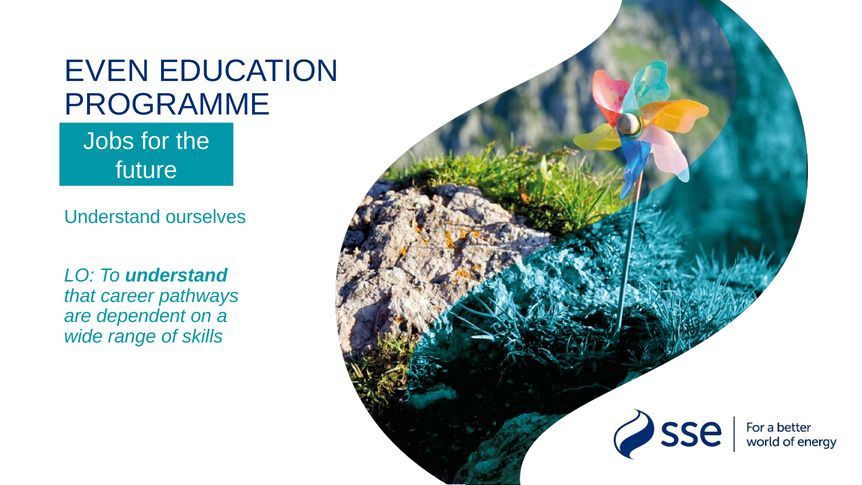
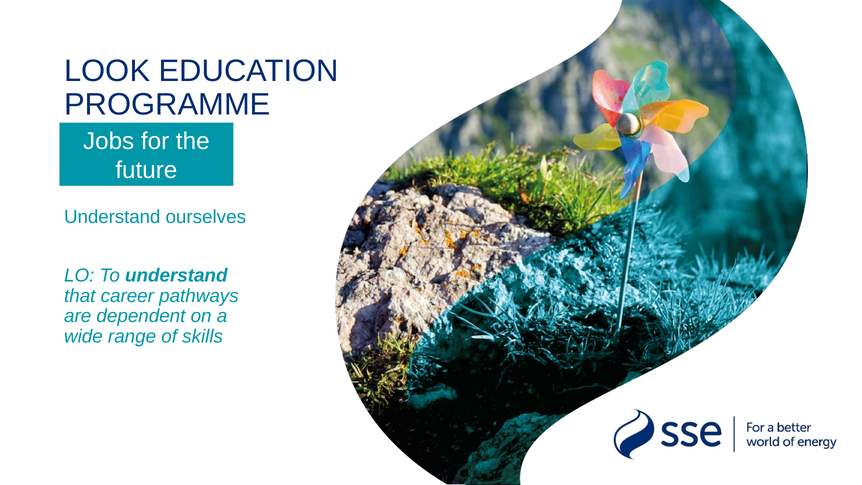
EVEN: EVEN -> LOOK
